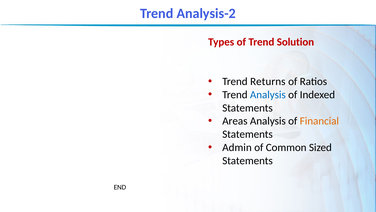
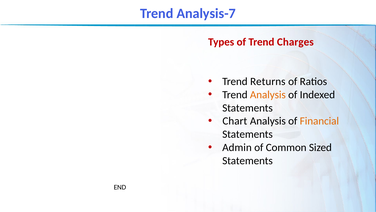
Analysis-2: Analysis-2 -> Analysis-7
Solution: Solution -> Charges
Analysis at (268, 94) colour: blue -> orange
Areas: Areas -> Chart
